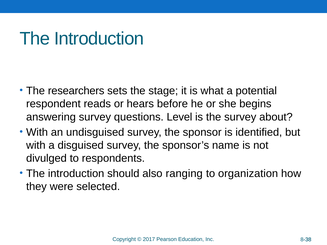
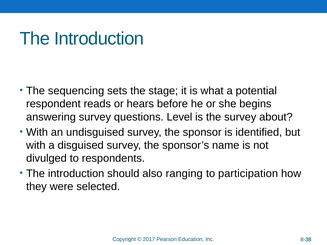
researchers: researchers -> sequencing
organization: organization -> participation
